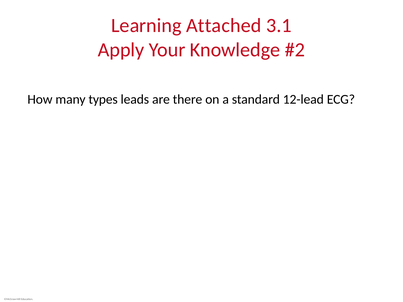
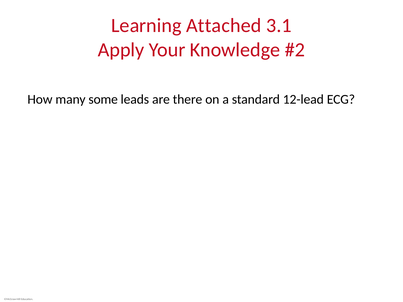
types: types -> some
